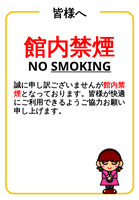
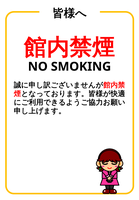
SMOKING underline: present -> none
